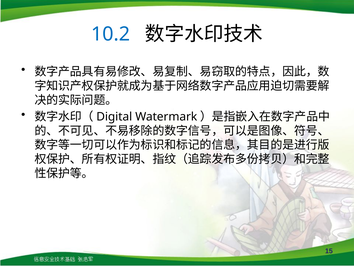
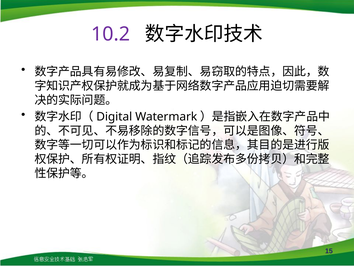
10.2 colour: blue -> purple
